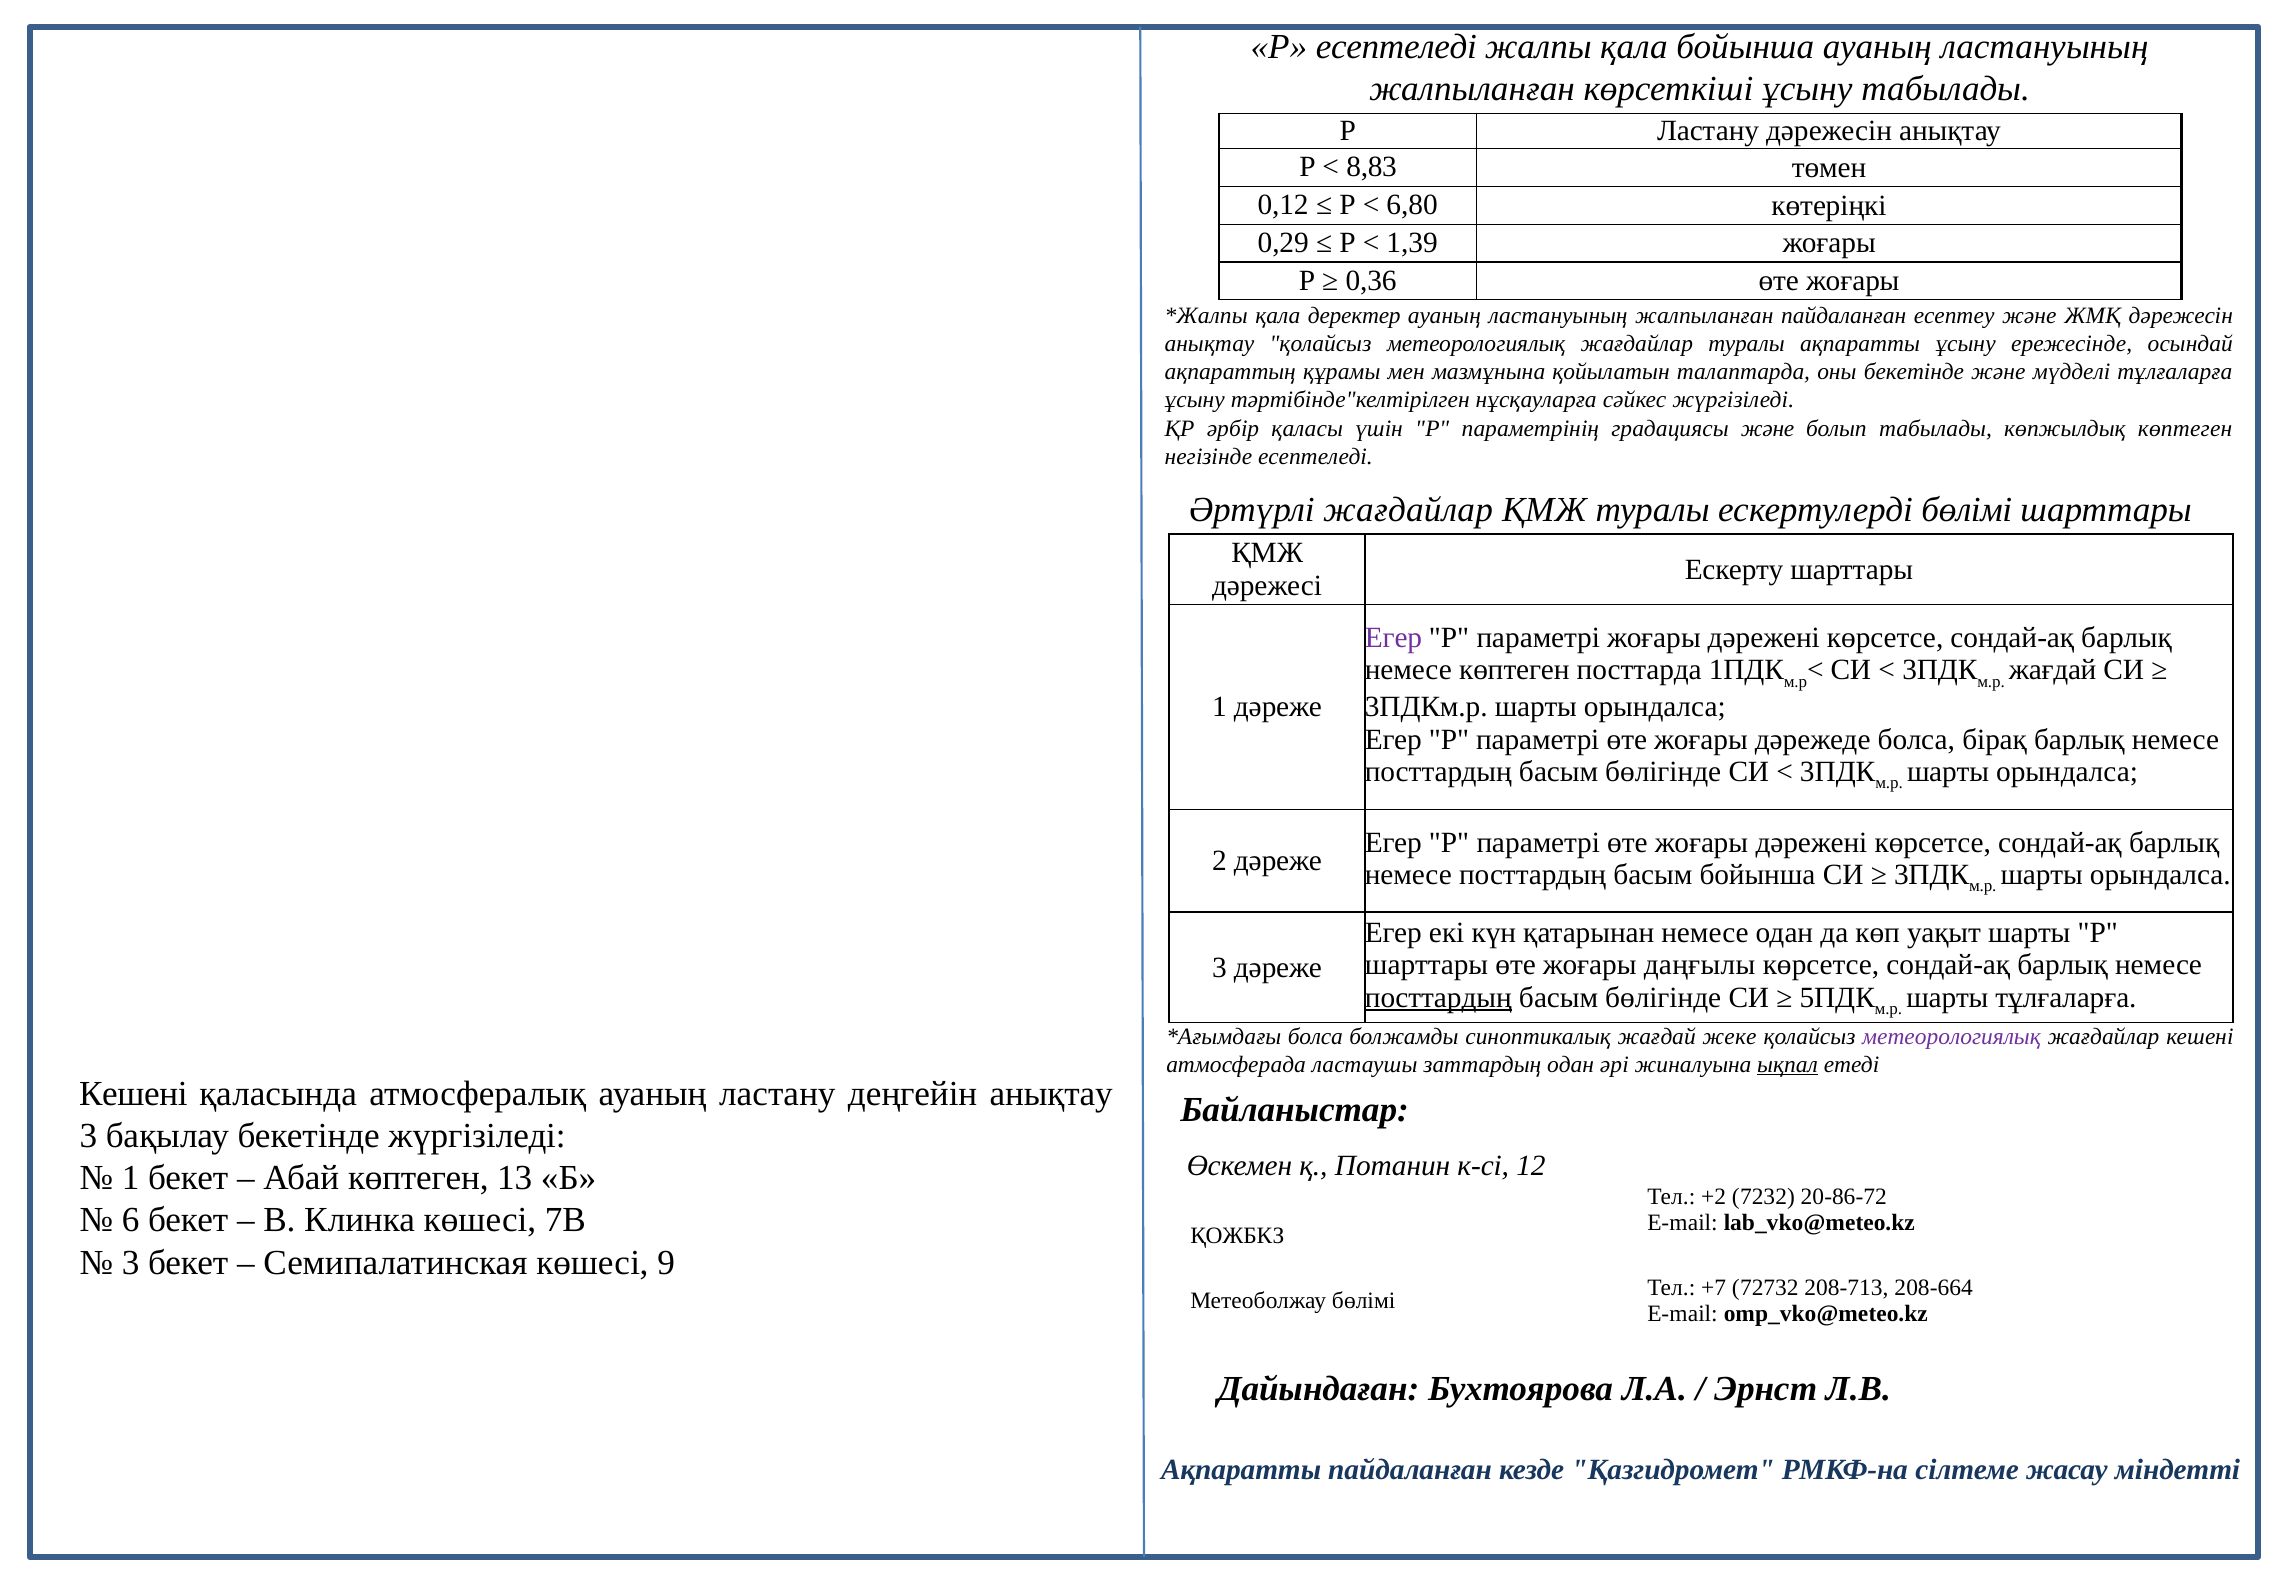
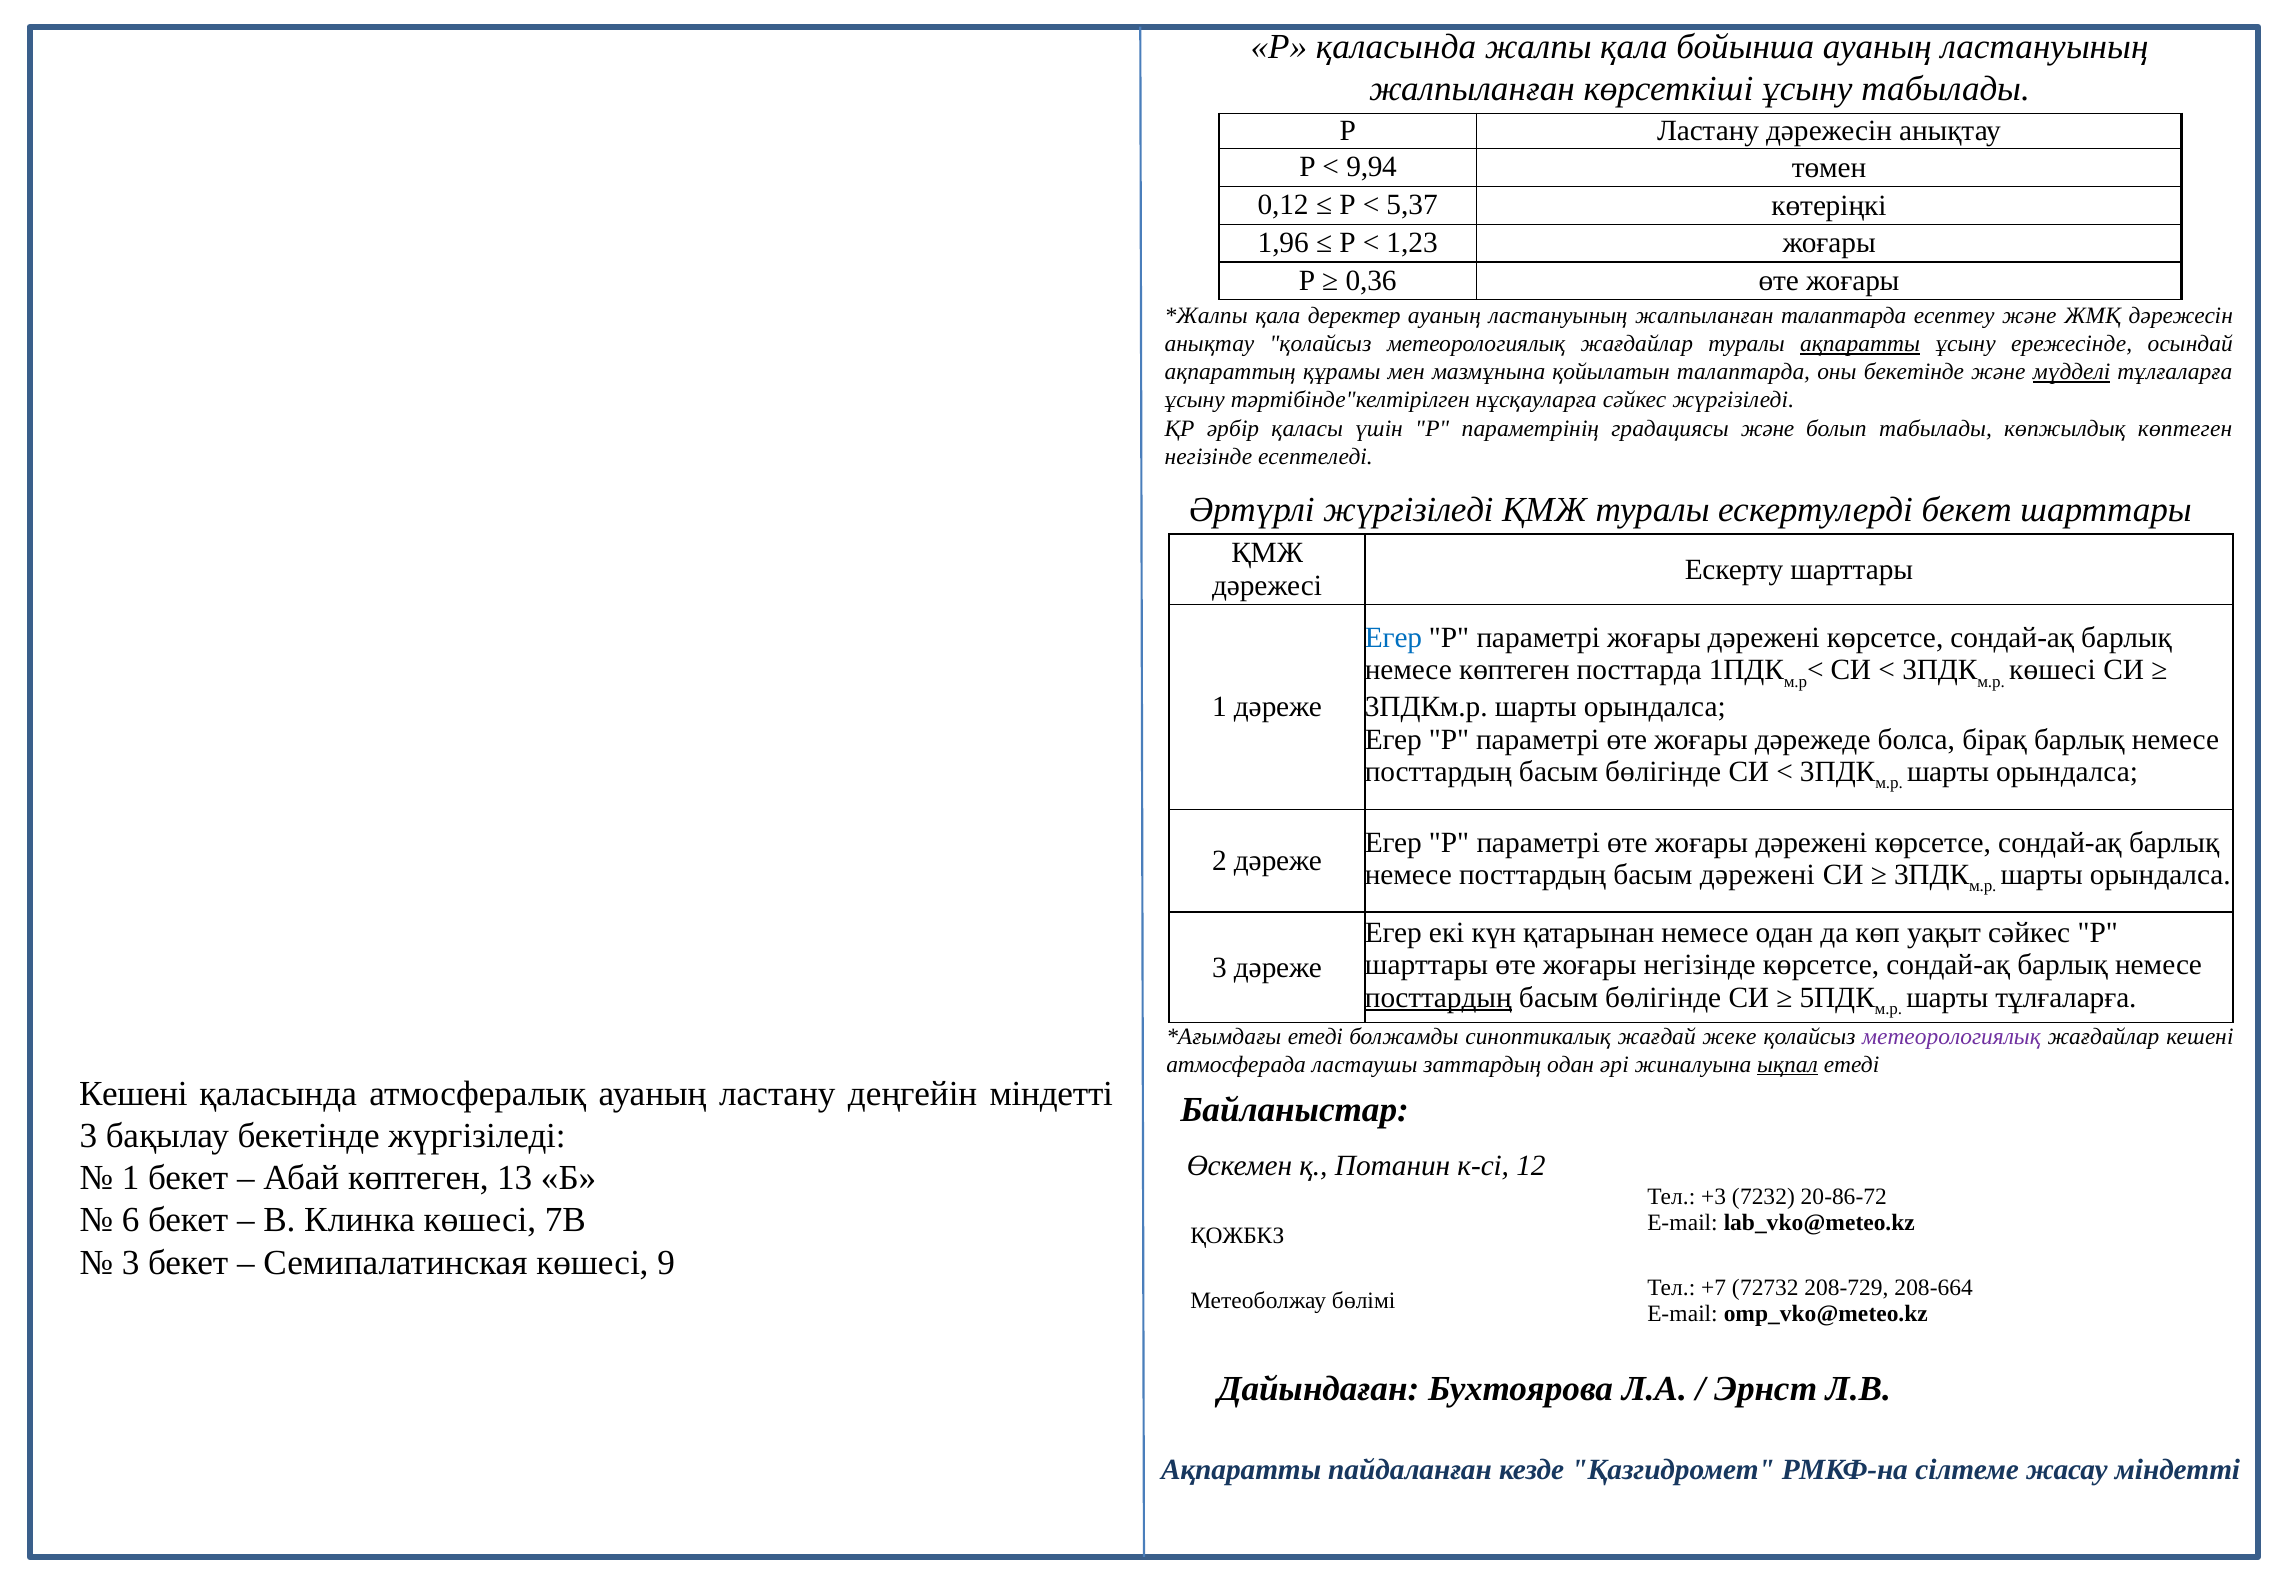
Р есептеледі: есептеледі -> қаласында
8,83: 8,83 -> 9,94
6,80: 6,80 -> 5,37
0,29: 0,29 -> 1,96
1,39: 1,39 -> 1,23
жалпыланған пайдаланған: пайдаланған -> талаптарда
ақпаратты at (1860, 344) underline: none -> present
мүдделі underline: none -> present
Әртүрлі жағдайлар: жағдайлар -> жүргізіледі
ескертулерді бөлімі: бөлімі -> бекет
Егер at (1394, 638) colour: purple -> blue
жағдай at (2053, 670): жағдай -> көшесі
басым бойынша: бойынша -> дәрежені
уақыт шарты: шарты -> сәйкес
жоғары даңғылы: даңғылы -> негізінде
болса at (1315, 1037): болса -> етеді
деңгейін анықтау: анықтау -> міндетті
+2: +2 -> +3
208-713: 208-713 -> 208-729
